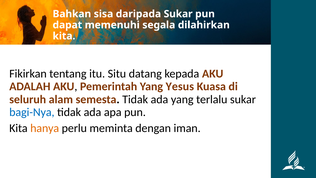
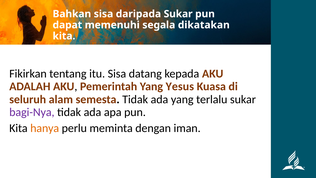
dilahirkan: dilahirkan -> dikatakan
itu Situ: Situ -> Sisa
bagi-Nya colour: blue -> purple
